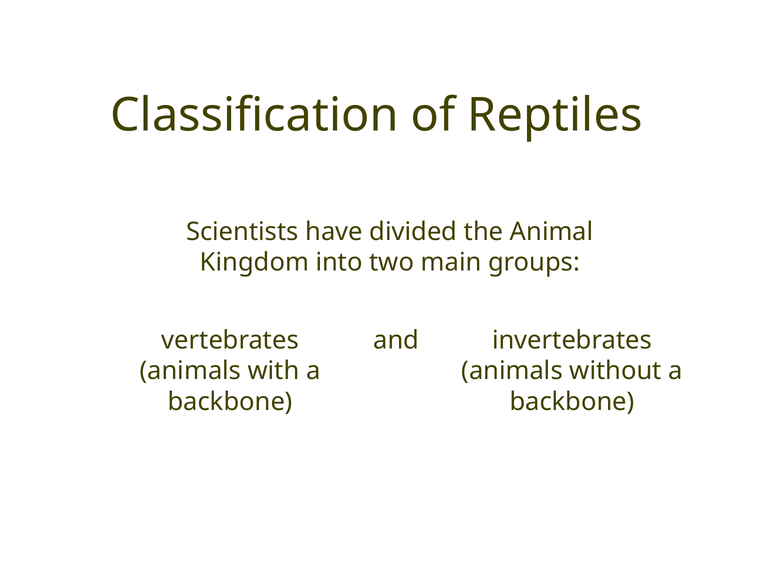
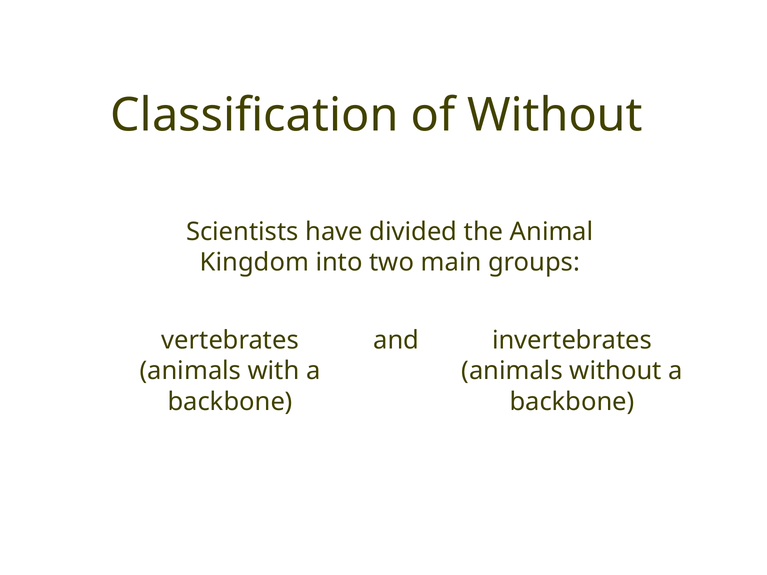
of Reptiles: Reptiles -> Without
